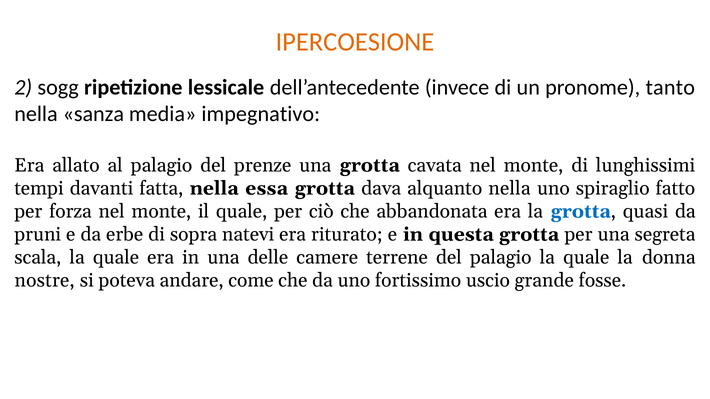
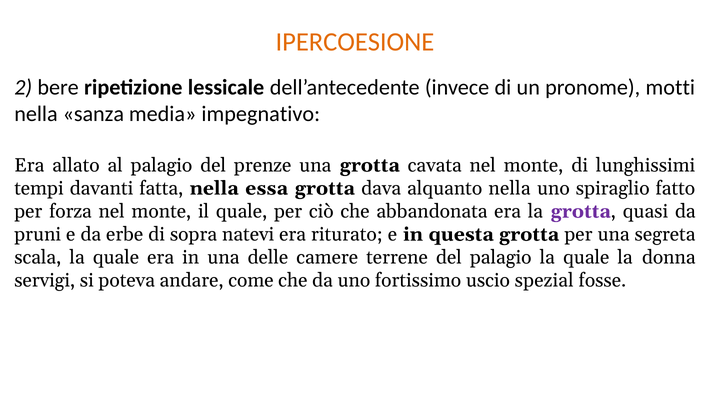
sogg: sogg -> bere
tanto: tanto -> motti
grotta at (581, 211) colour: blue -> purple
nostre: nostre -> servigi
grande: grande -> spezial
